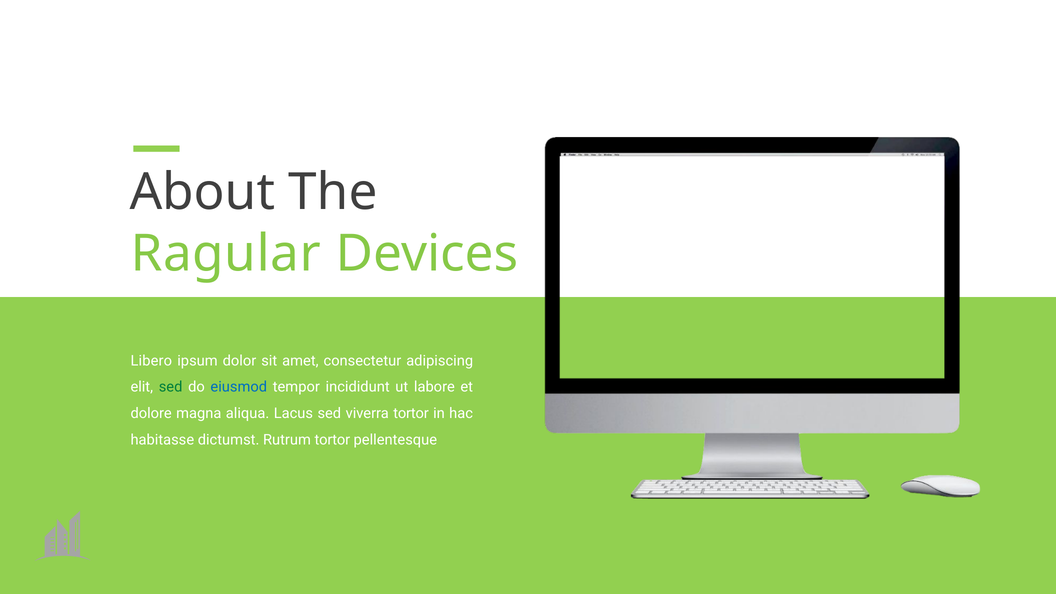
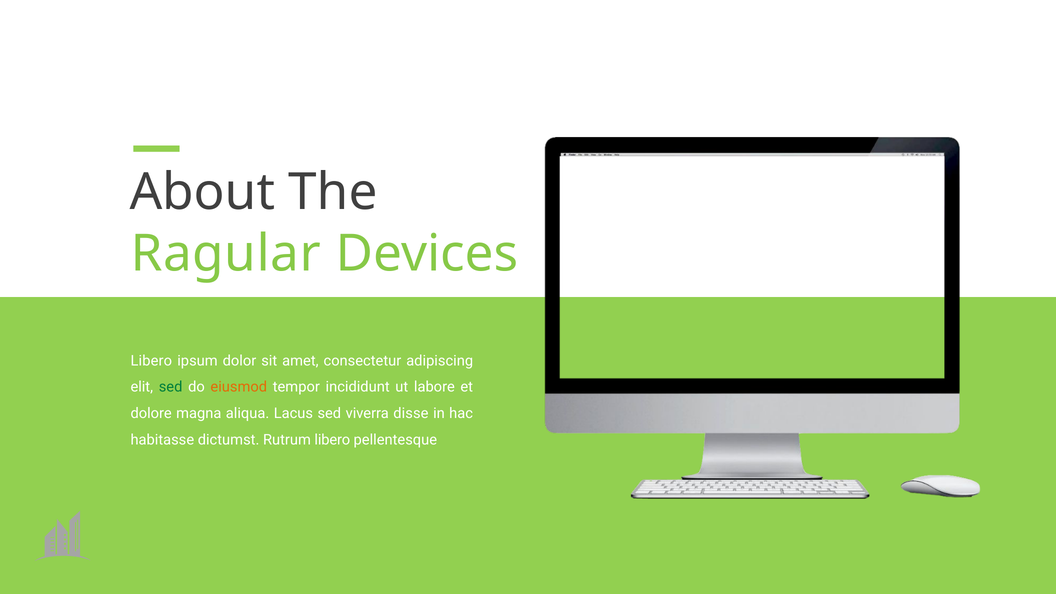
eiusmod colour: blue -> orange
viverra tortor: tortor -> disse
Rutrum tortor: tortor -> libero
